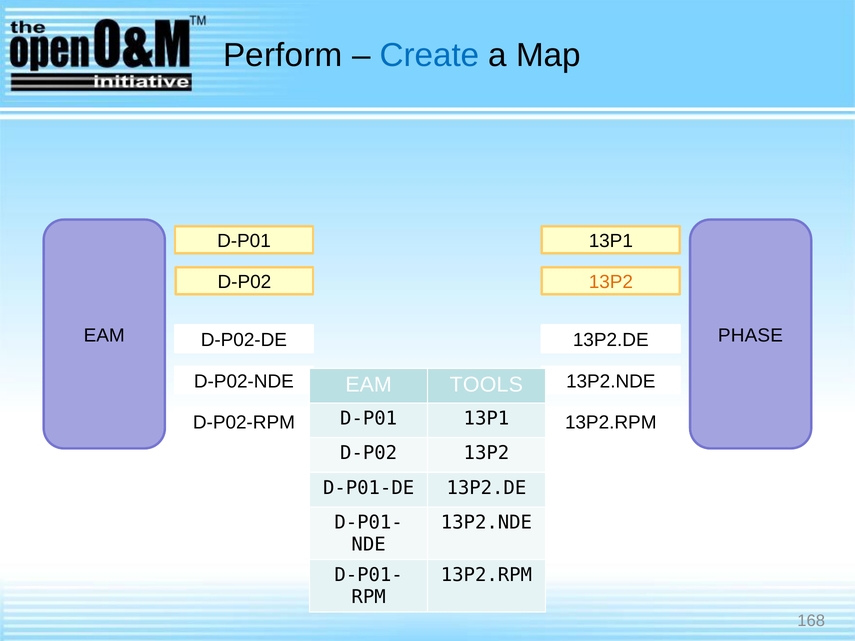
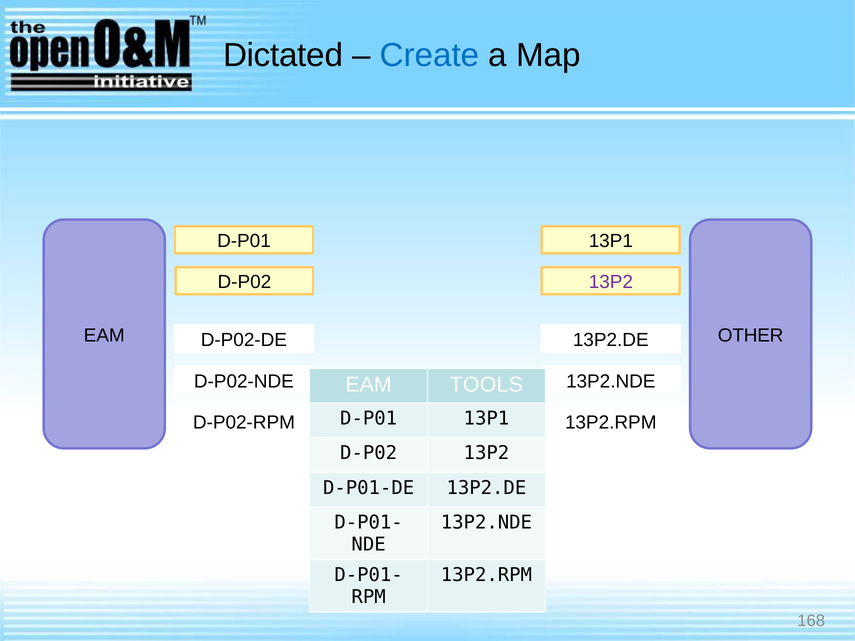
Perform: Perform -> Dictated
13P2 at (611, 282) colour: orange -> purple
PHASE: PHASE -> OTHER
